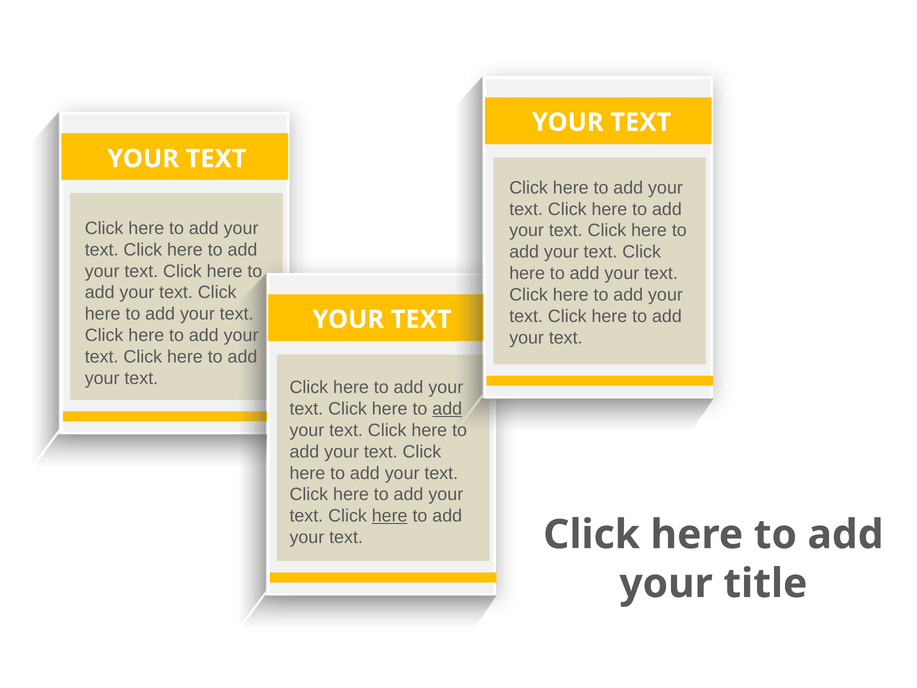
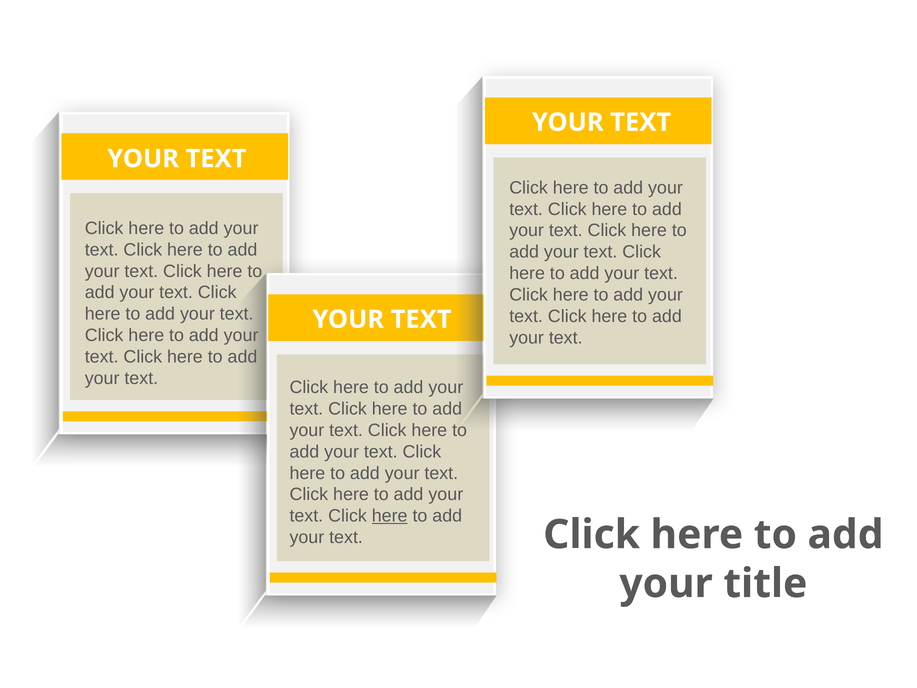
add at (447, 409) underline: present -> none
